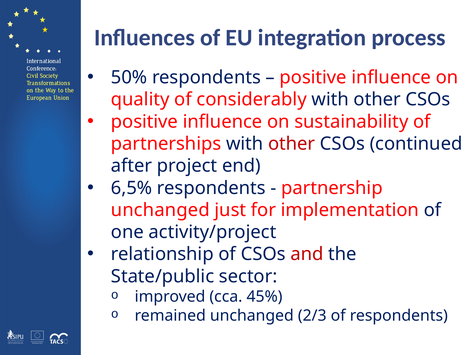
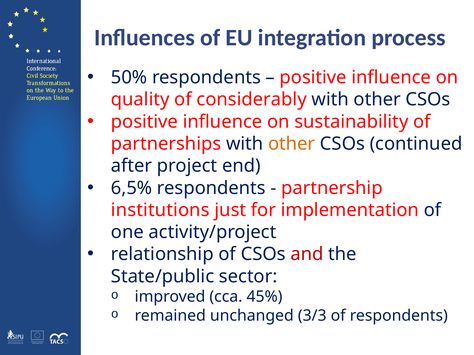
other at (292, 144) colour: red -> orange
unchanged at (160, 210): unchanged -> institutions
2/3: 2/3 -> 3/3
